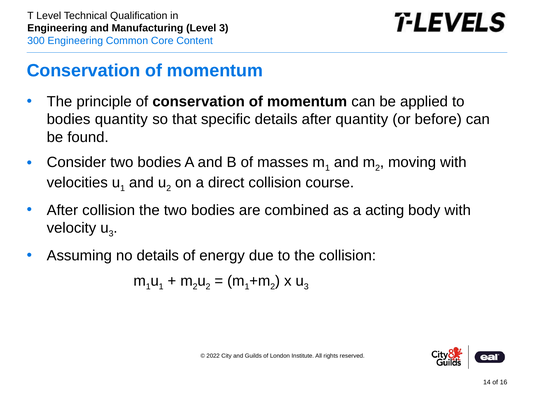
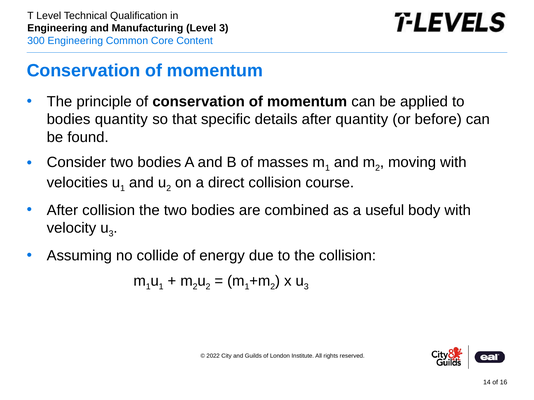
acting: acting -> useful
no details: details -> collide
